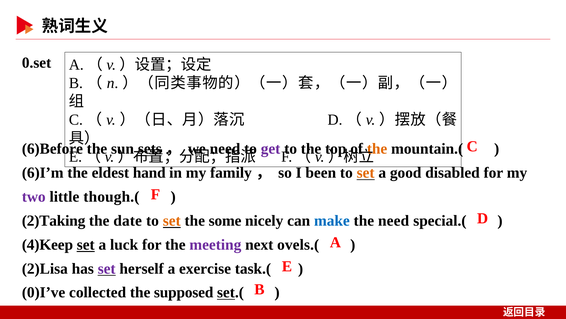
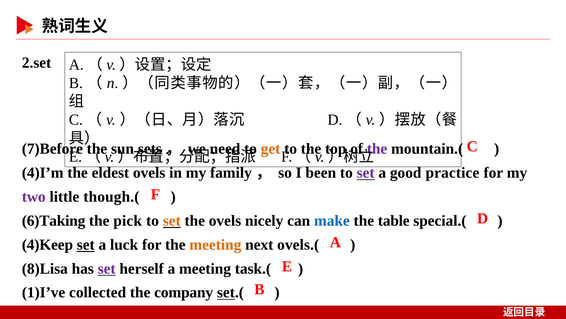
0.set: 0.set -> 2.set
6)Before: 6)Before -> 7)Before
get colour: purple -> orange
the at (377, 149) colour: orange -> purple
6)I’m: 6)I’m -> 4)I’m
eldest hand: hand -> ovels
set at (366, 173) colour: orange -> purple
disabled: disabled -> practice
2)Taking: 2)Taking -> 6)Taking
date: date -> pick
the some: some -> ovels
the need: need -> table
meeting at (215, 244) colour: purple -> orange
2)Lisa: 2)Lisa -> 8)Lisa
a exercise: exercise -> meeting
0)I’ve: 0)I’ve -> 1)I’ve
supposed: supposed -> company
